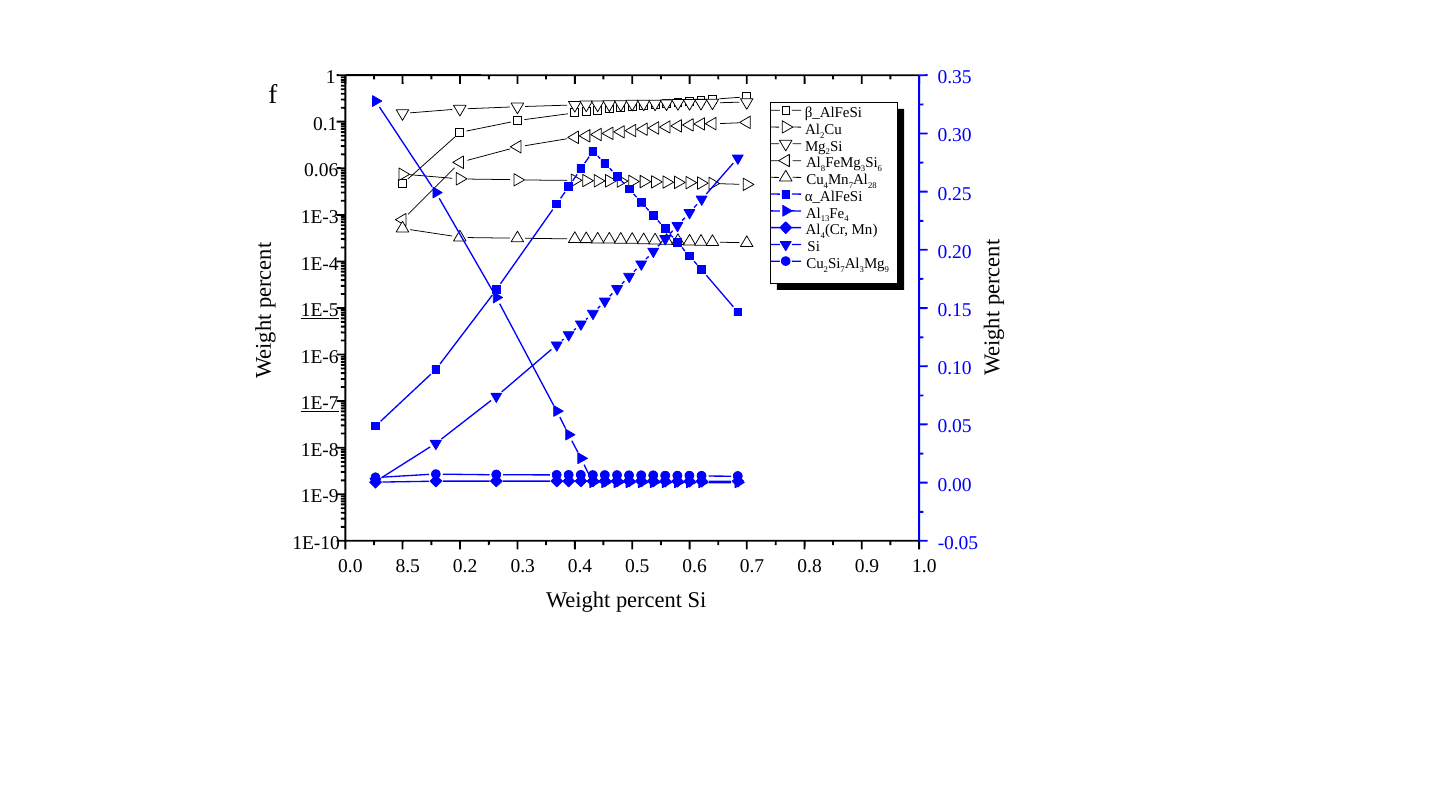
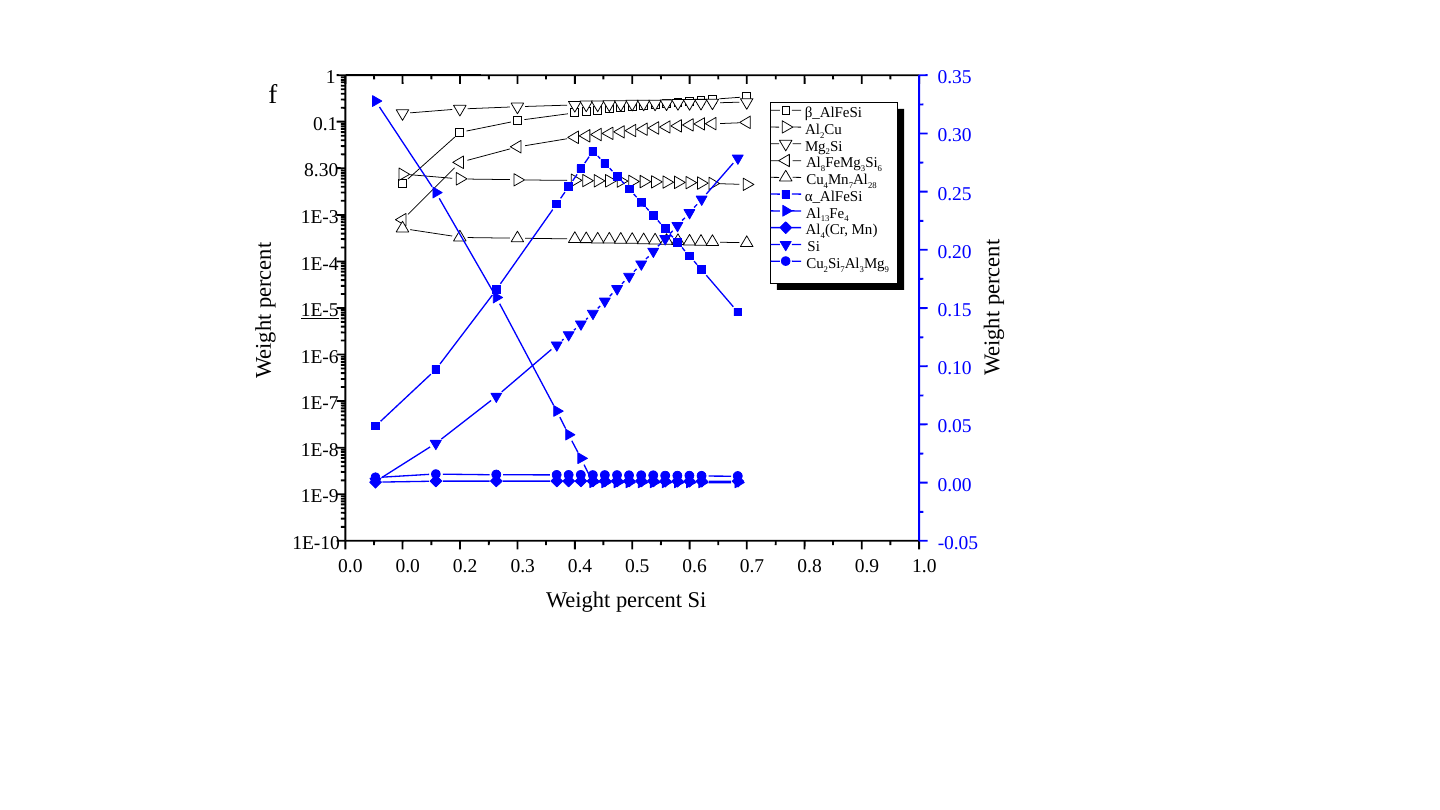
0.06: 0.06 -> 8.30
1E-7 underline: present -> none
0.0 8.5: 8.5 -> 0.0
